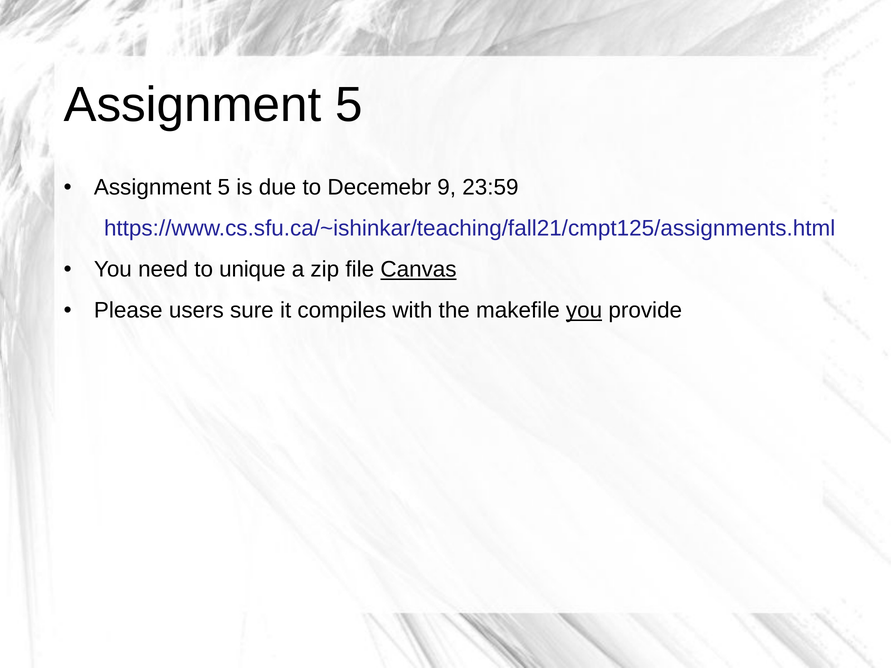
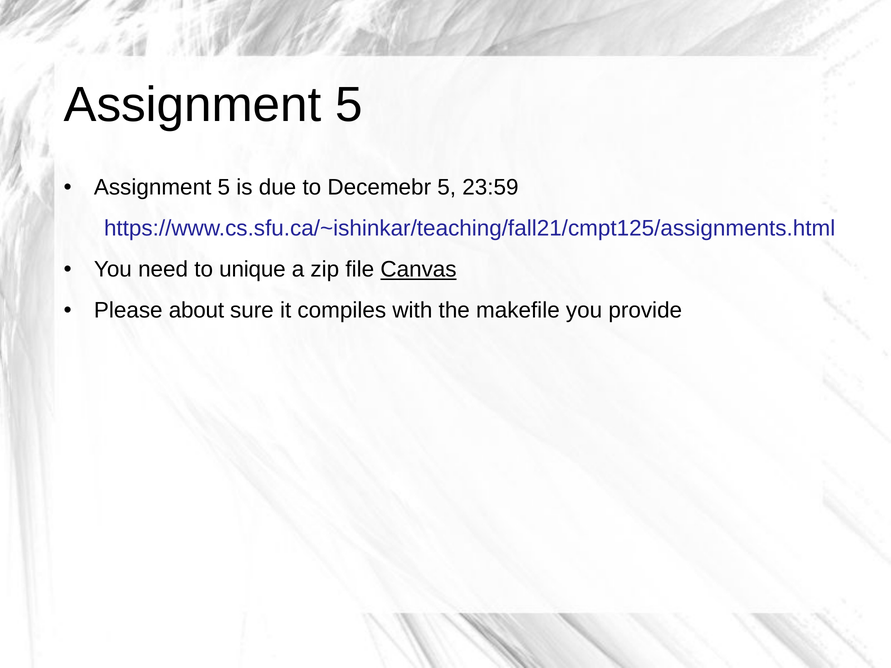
Decemebr 9: 9 -> 5
users: users -> about
you at (584, 311) underline: present -> none
